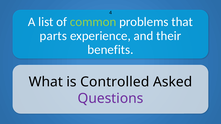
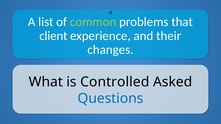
parts: parts -> client
benefits: benefits -> changes
Questions colour: purple -> blue
